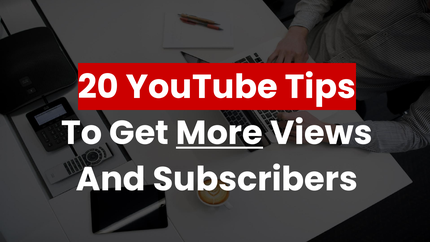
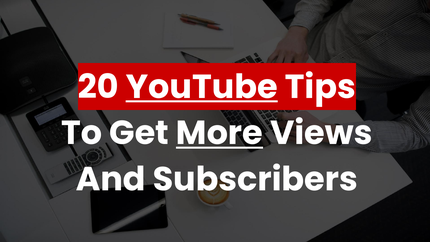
YouTube underline: none -> present
